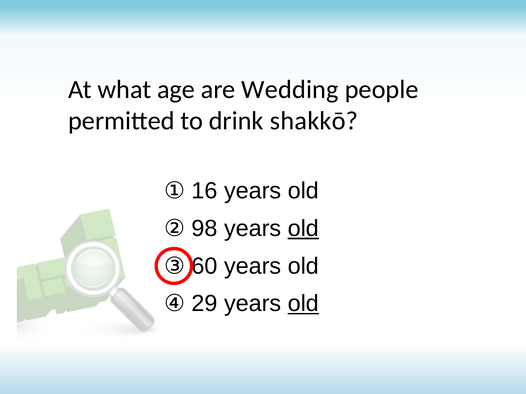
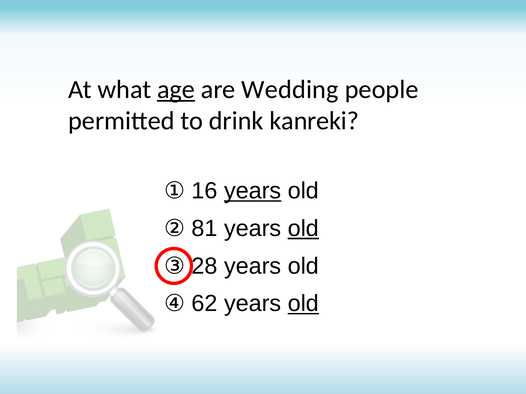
age underline: none -> present
shakkō: shakkō -> kanreki
years at (253, 191) underline: none -> present
98: 98 -> 81
60: 60 -> 28
29: 29 -> 62
